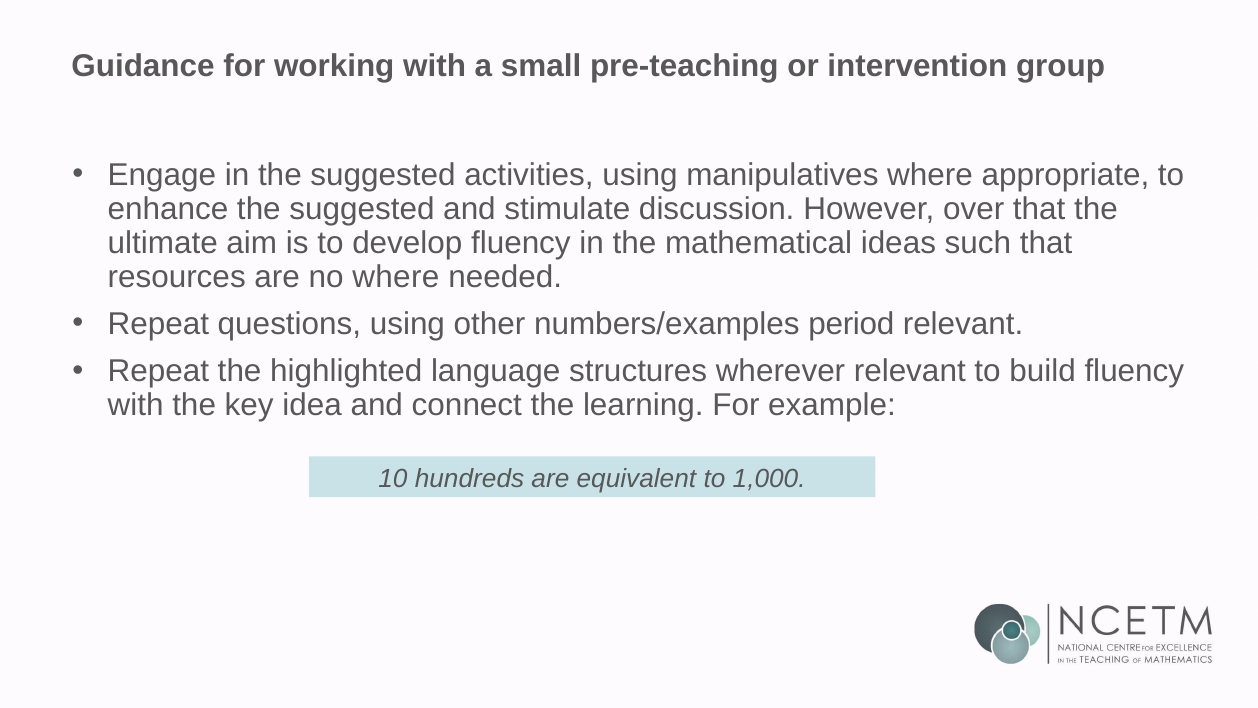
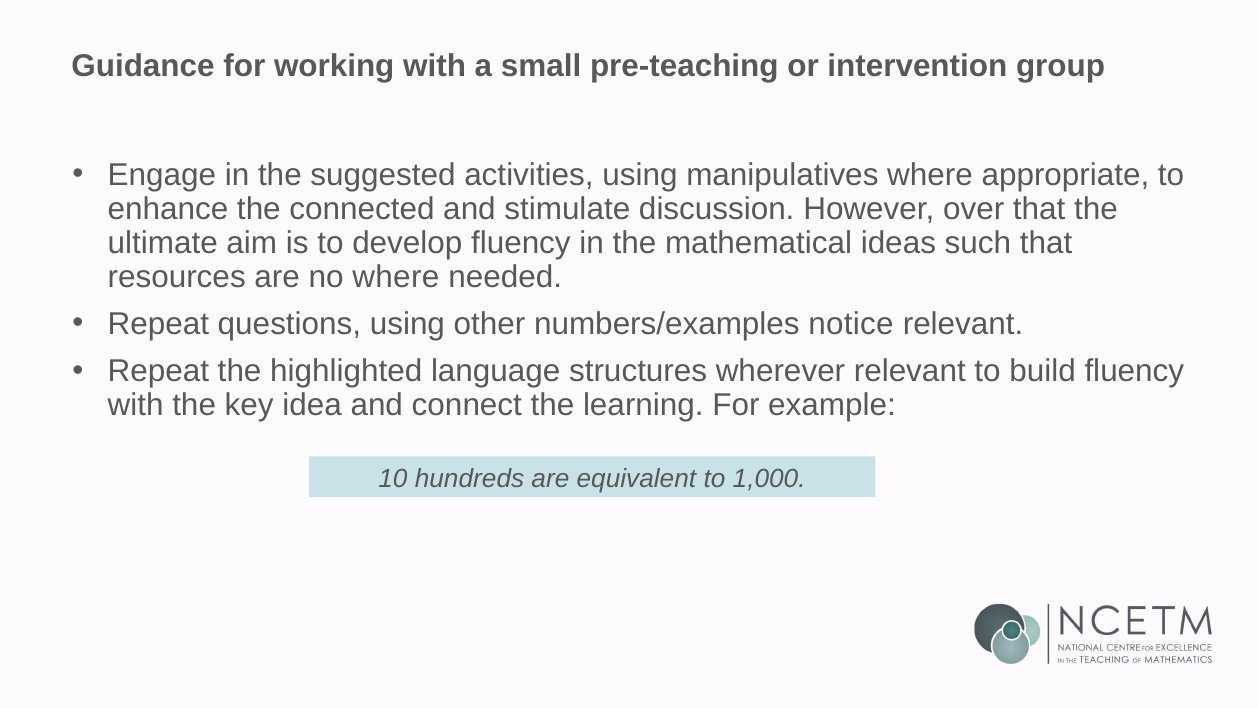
enhance the suggested: suggested -> connected
period: period -> notice
